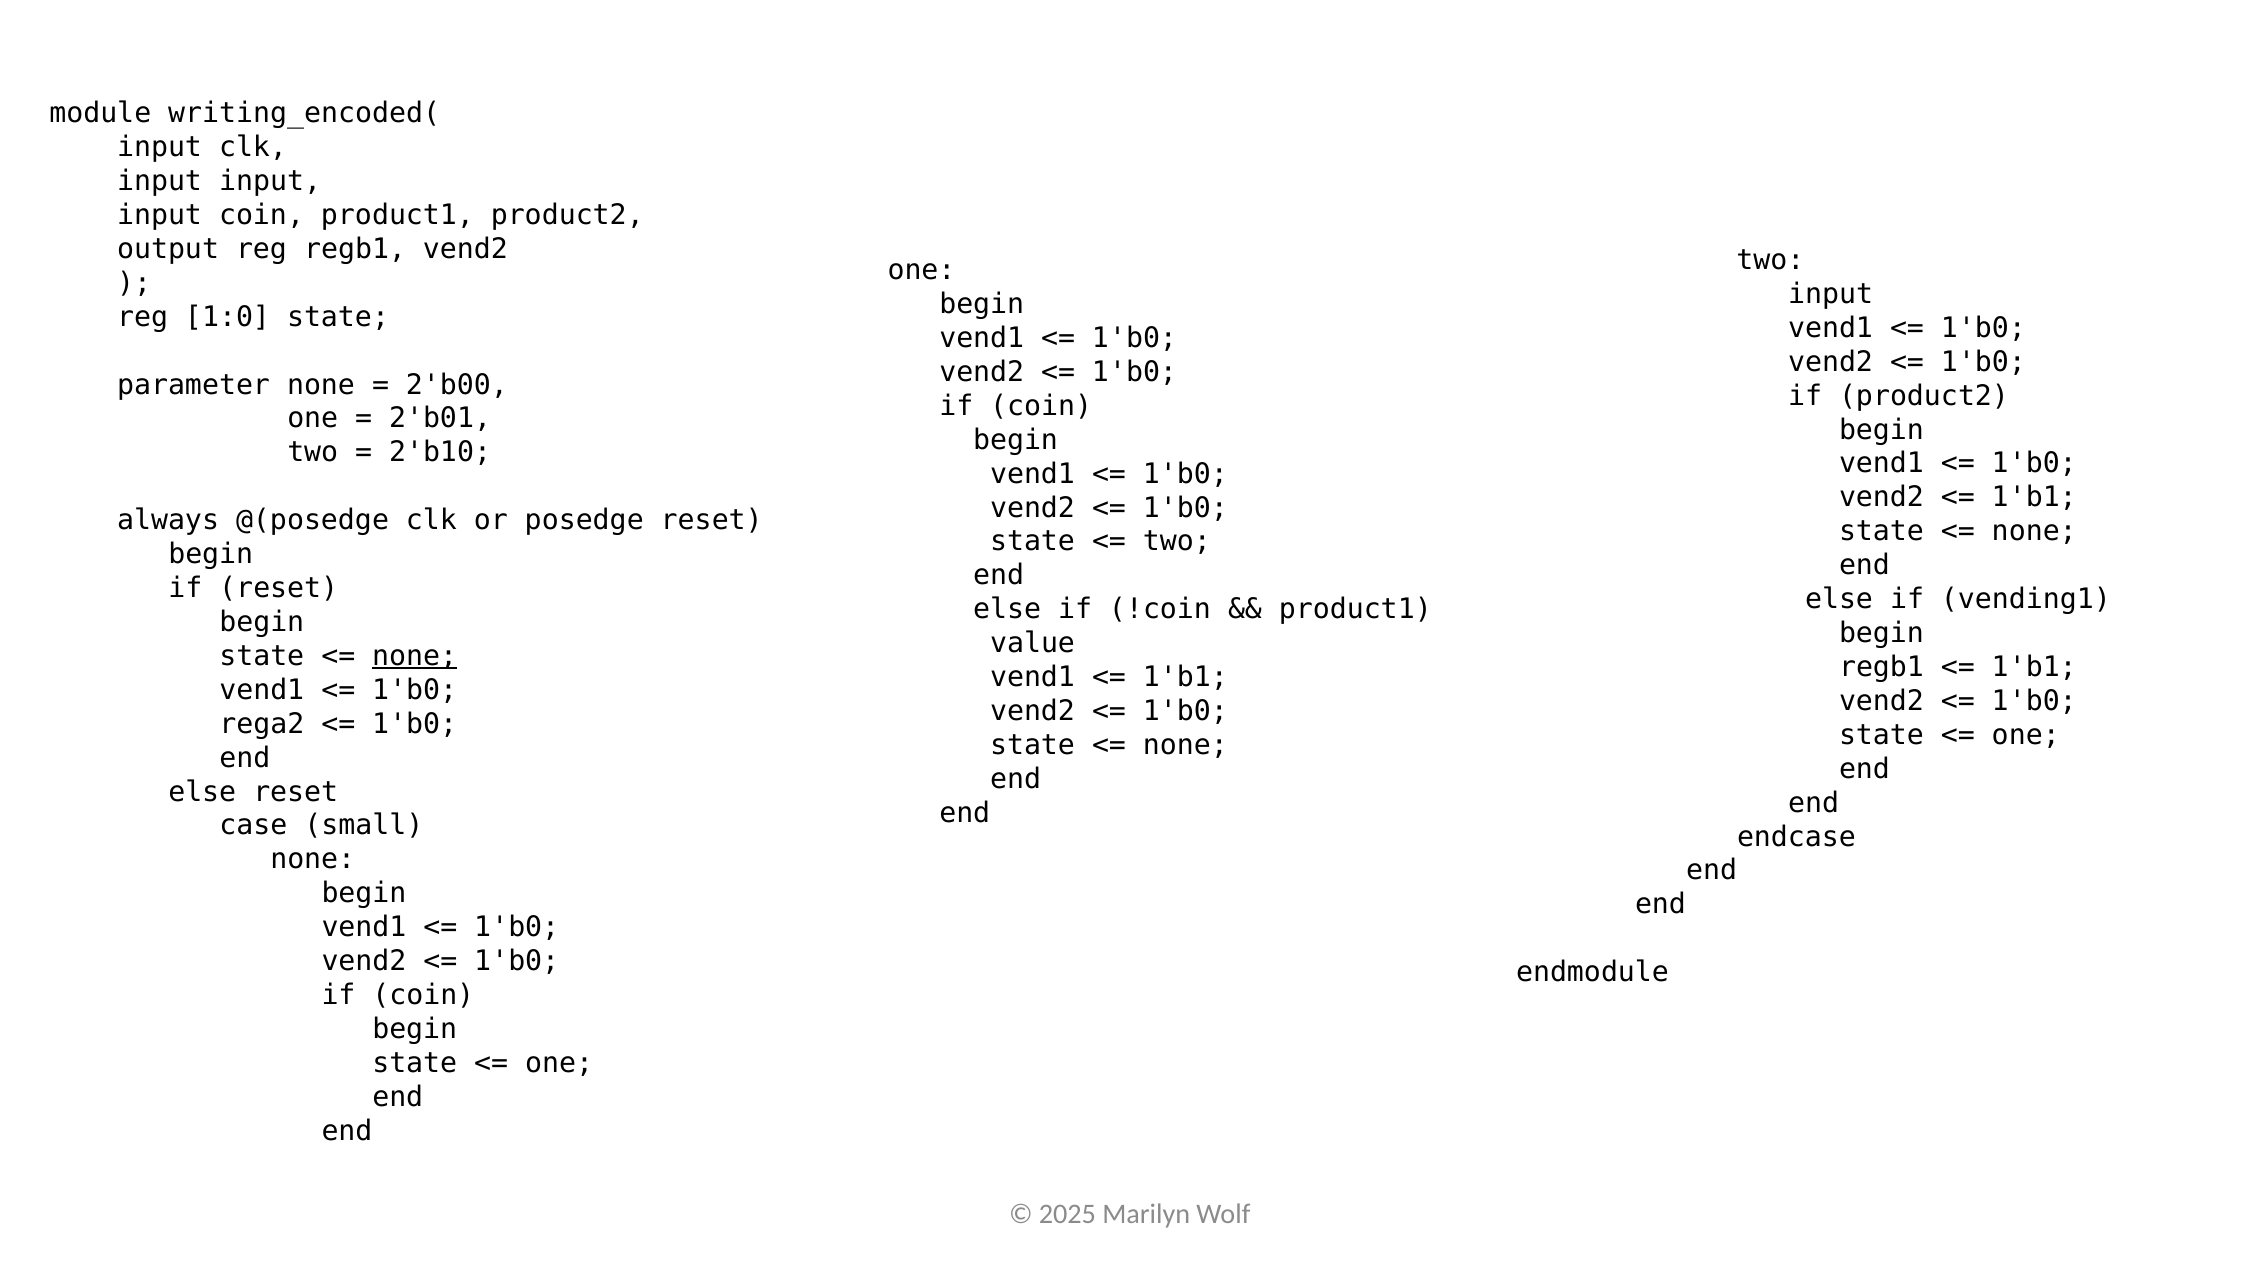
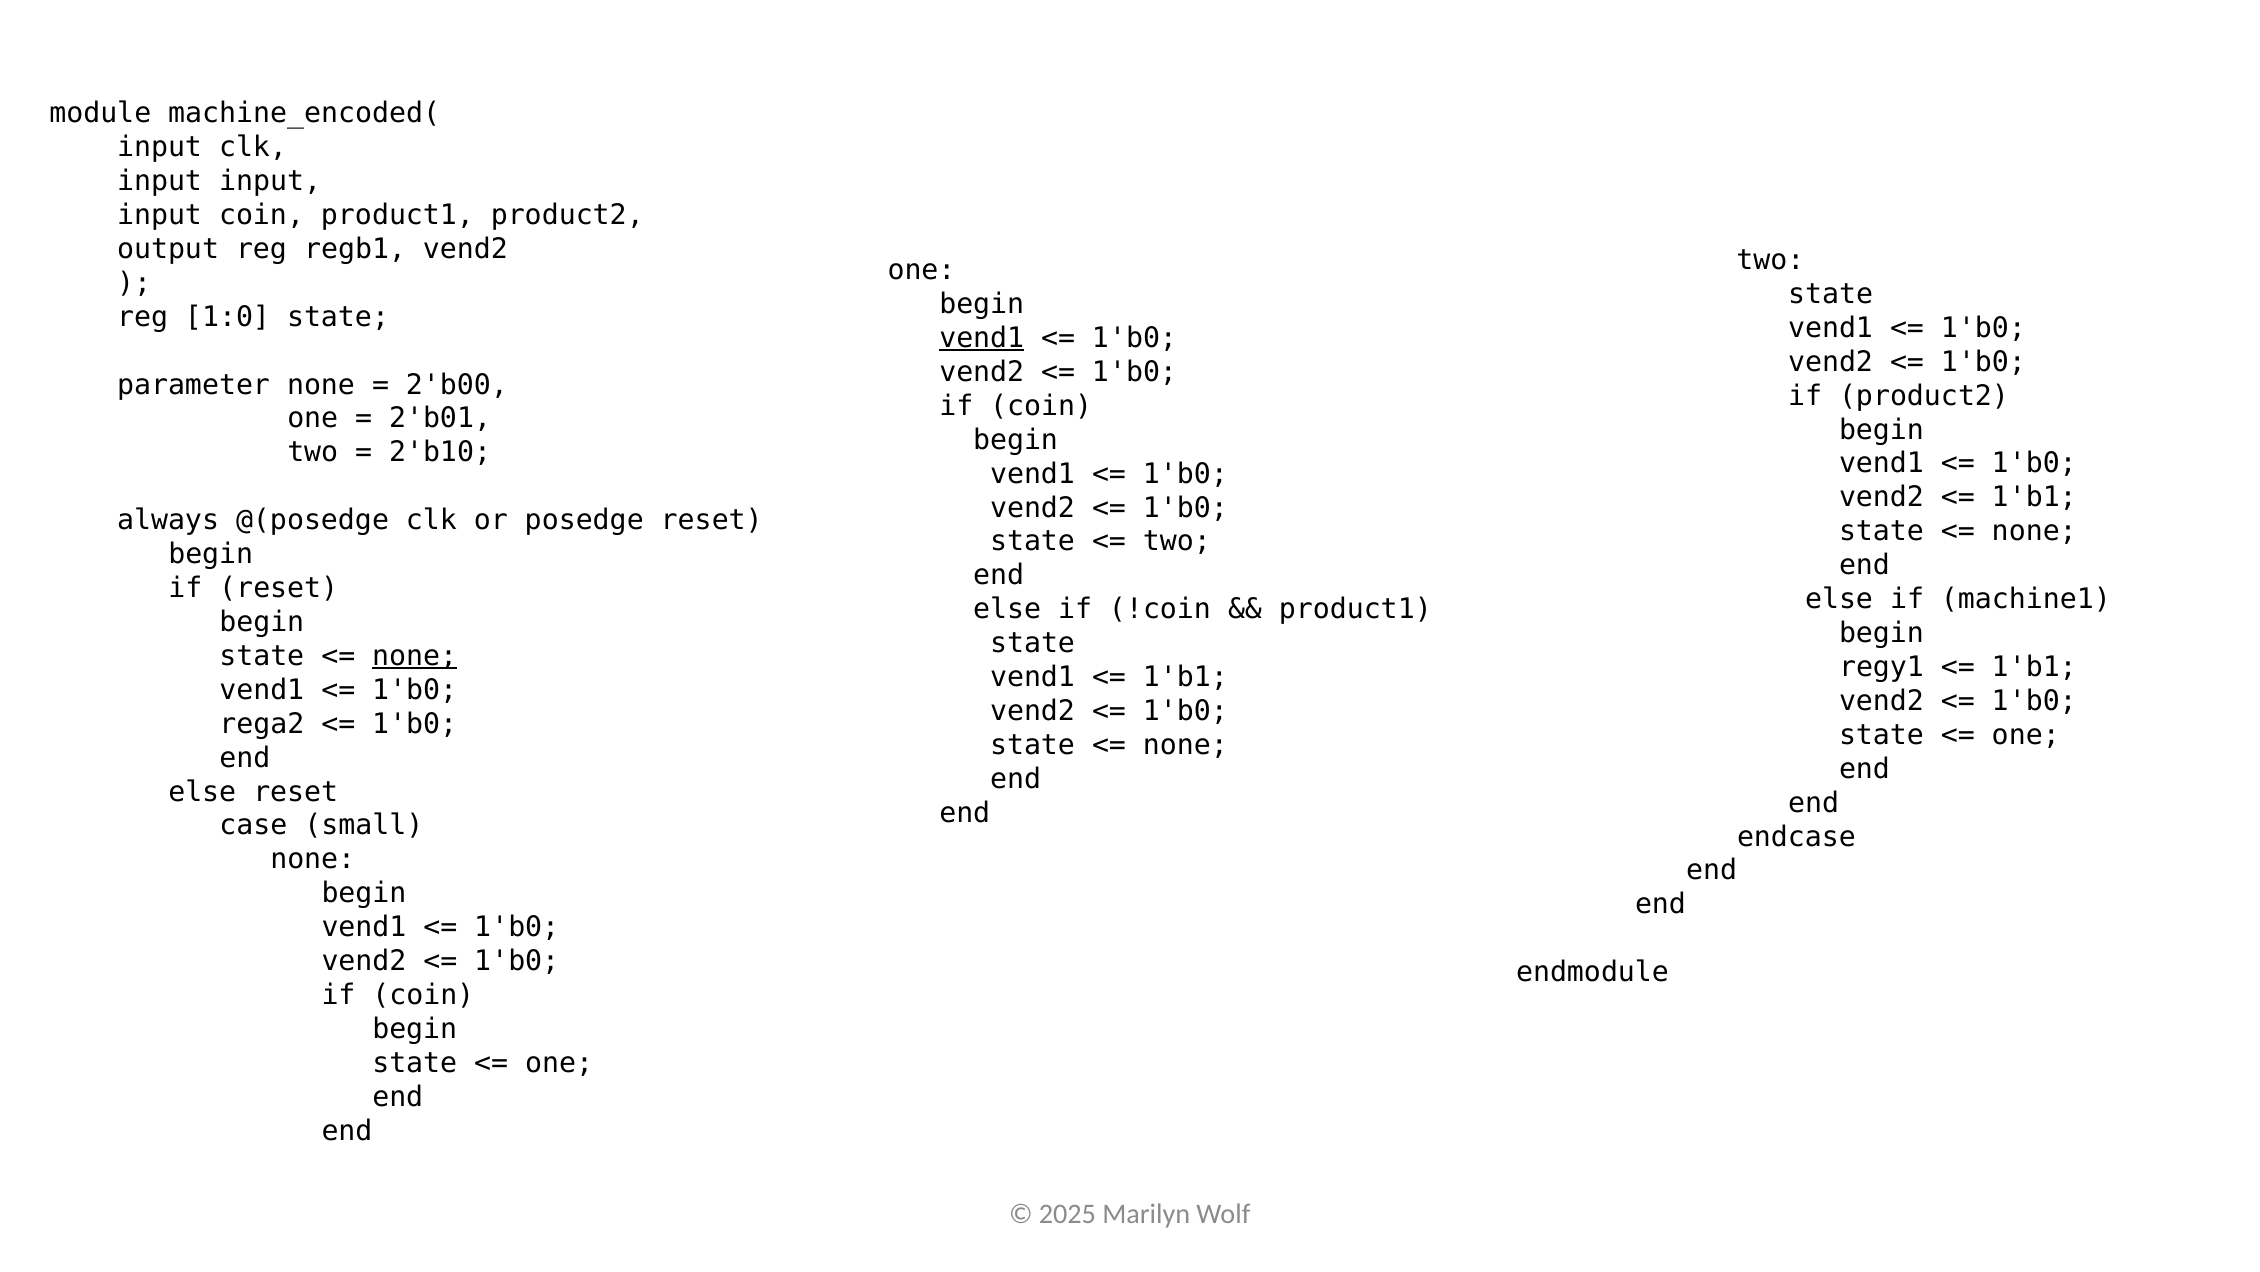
writing_encoded(: writing_encoded( -> machine_encoded(
input at (1831, 294): input -> state
vend1 at (982, 338) underline: none -> present
vending1: vending1 -> machine1
value at (1033, 643): value -> state
regb1 at (1881, 667): regb1 -> regy1
